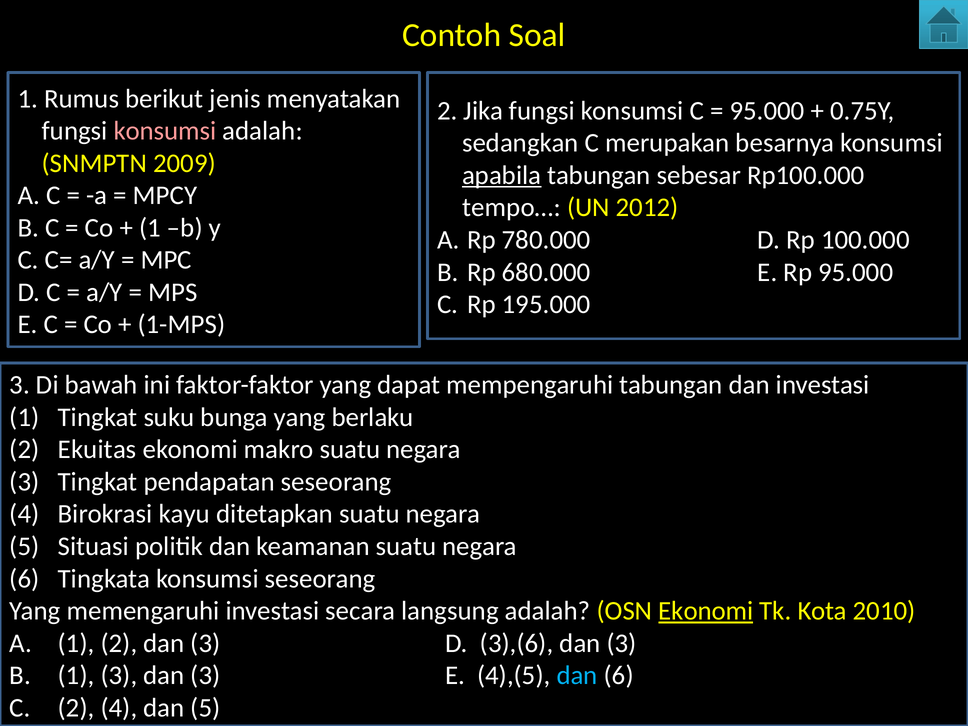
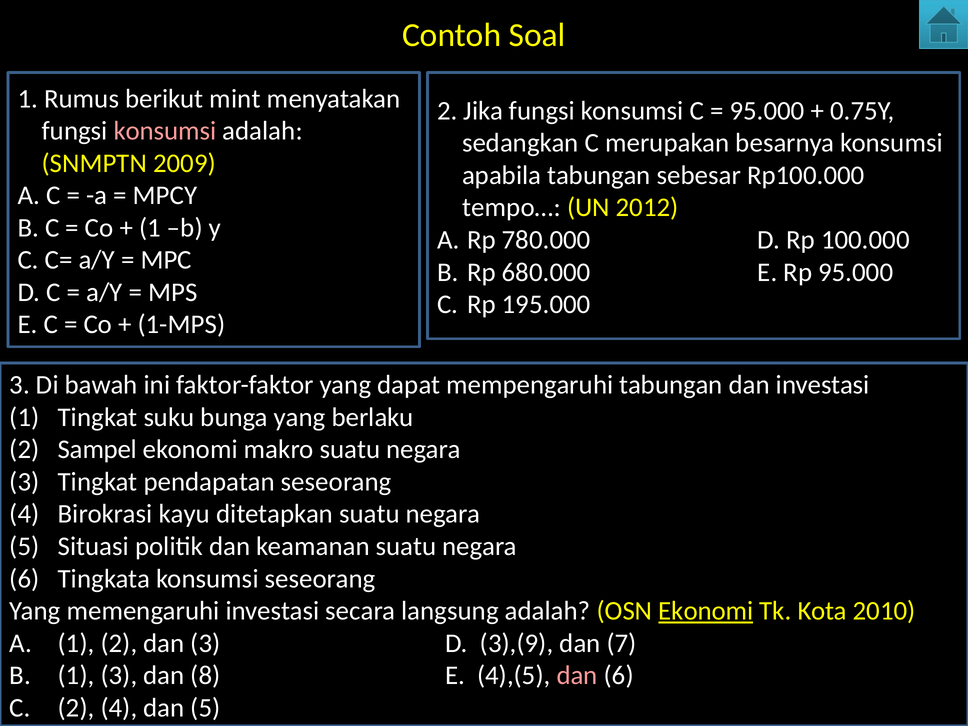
jenis: jenis -> mint
apabila underline: present -> none
Ekuitas: Ekuitas -> Sampel
3),(6: 3),(6 -> 3),(9
3 at (622, 643): 3 -> 7
3 dan 3: 3 -> 8
dan at (577, 676) colour: light blue -> pink
